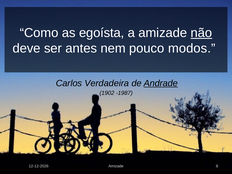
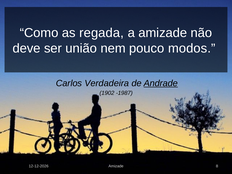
egoísta: egoísta -> regada
não underline: present -> none
antes: antes -> união
